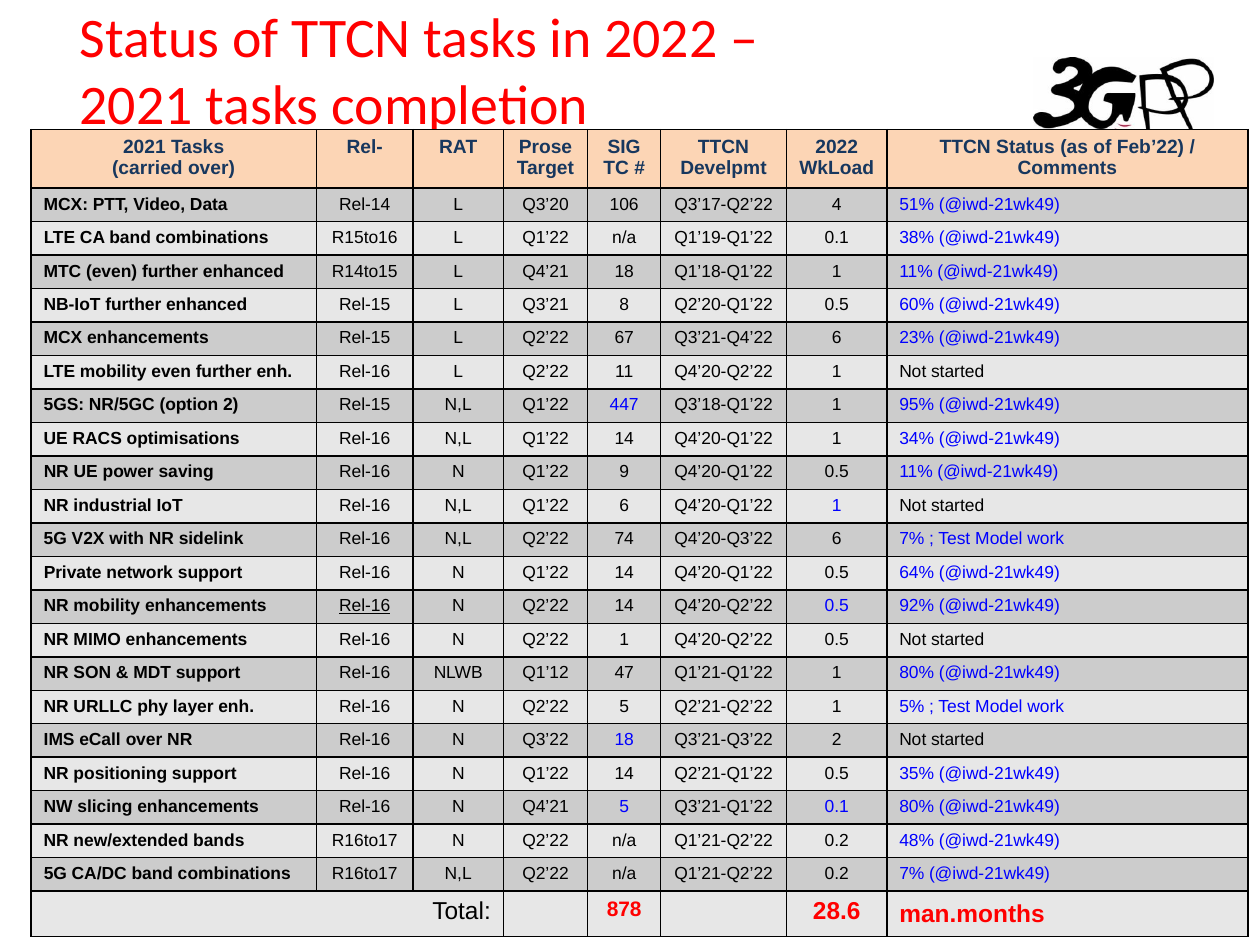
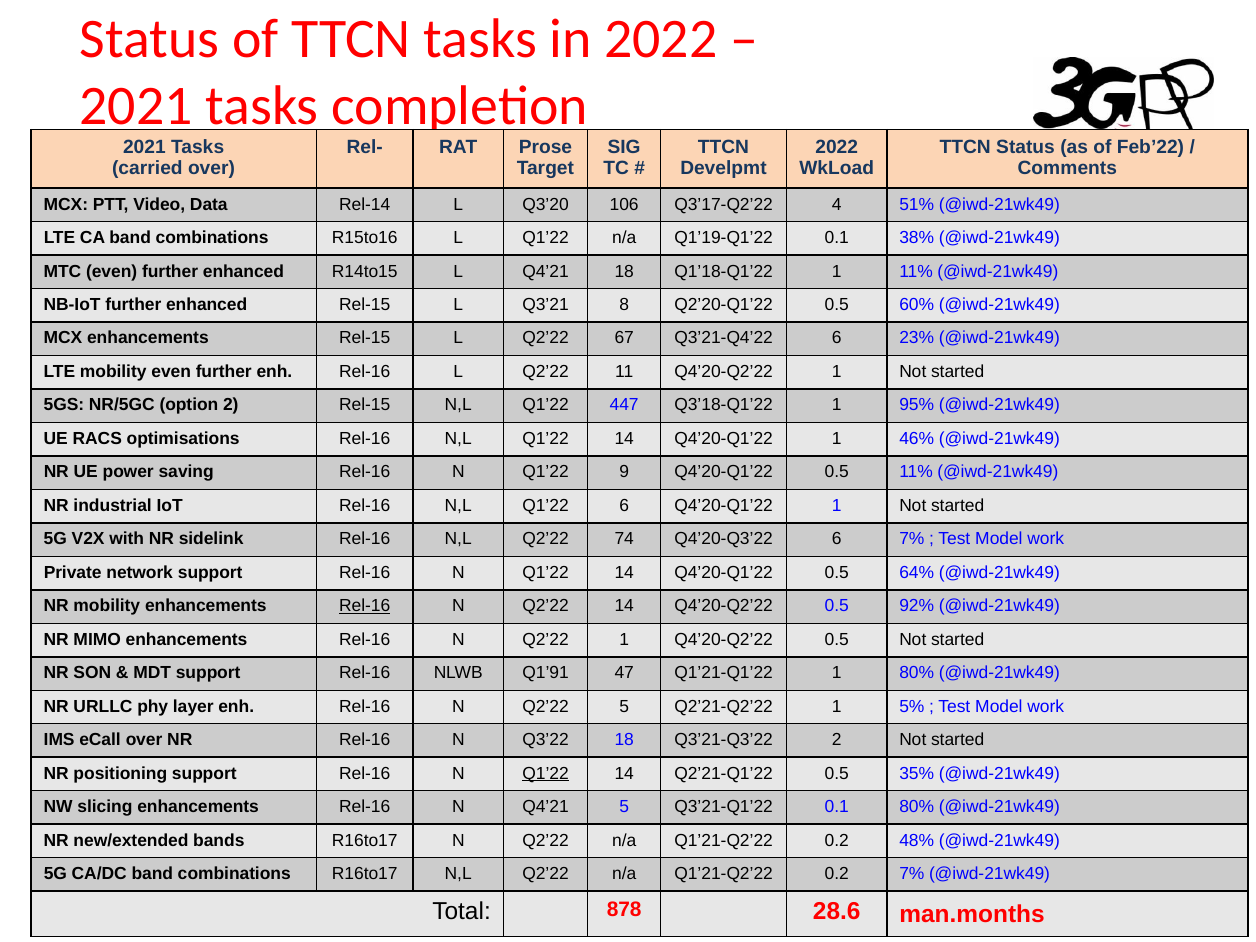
34%: 34% -> 46%
Q1’12: Q1’12 -> Q1’91
Q1’22 at (546, 773) underline: none -> present
